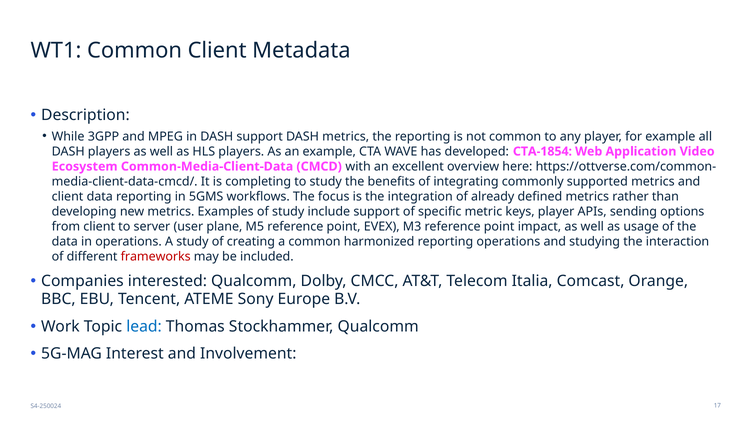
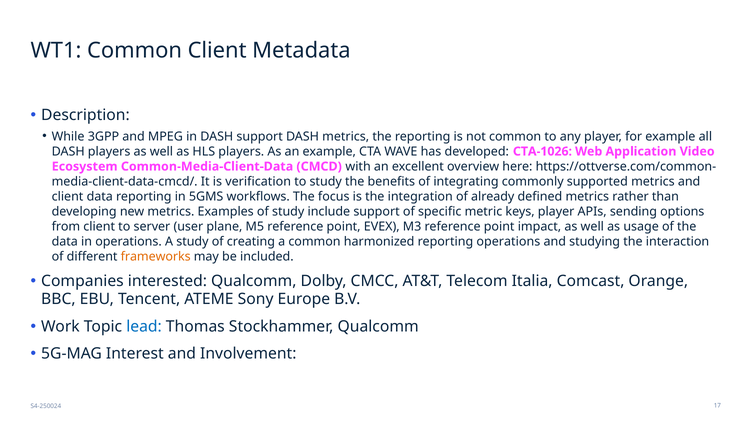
CTA-1854: CTA-1854 -> CTA-1026
completing: completing -> verification
frameworks colour: red -> orange
